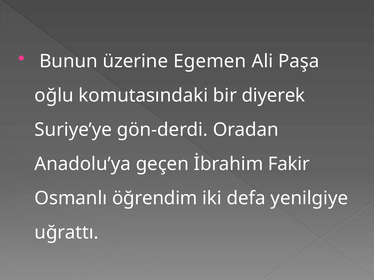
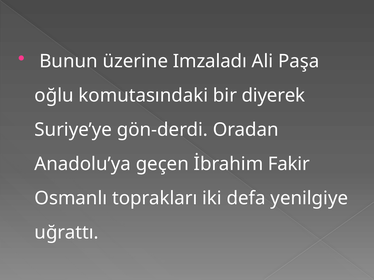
Egemen: Egemen -> Imzaladı
öğrendim: öğrendim -> toprakları
